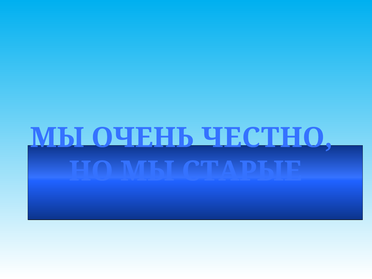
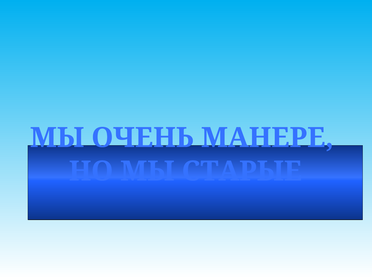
ЧЕСТНО: ЧЕСТНО -> МАНЕРЕ
